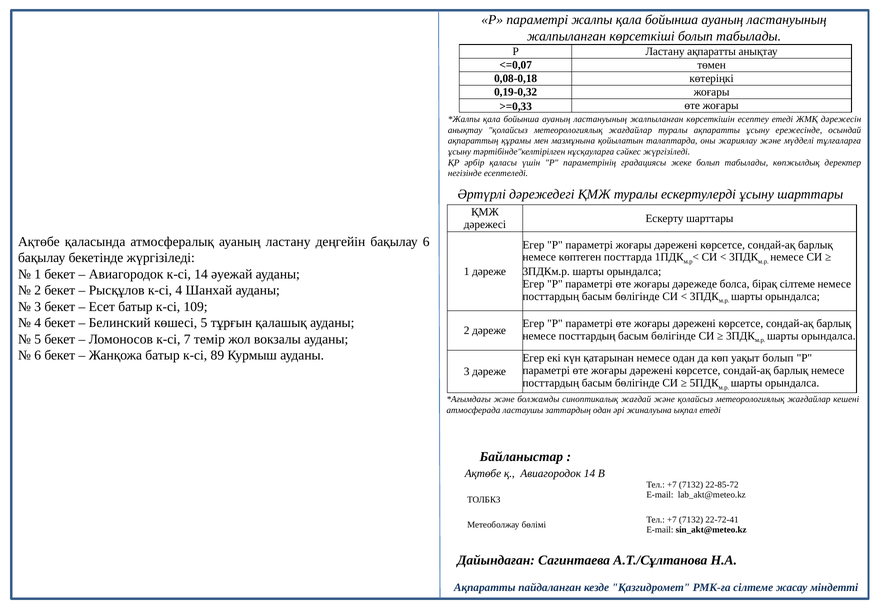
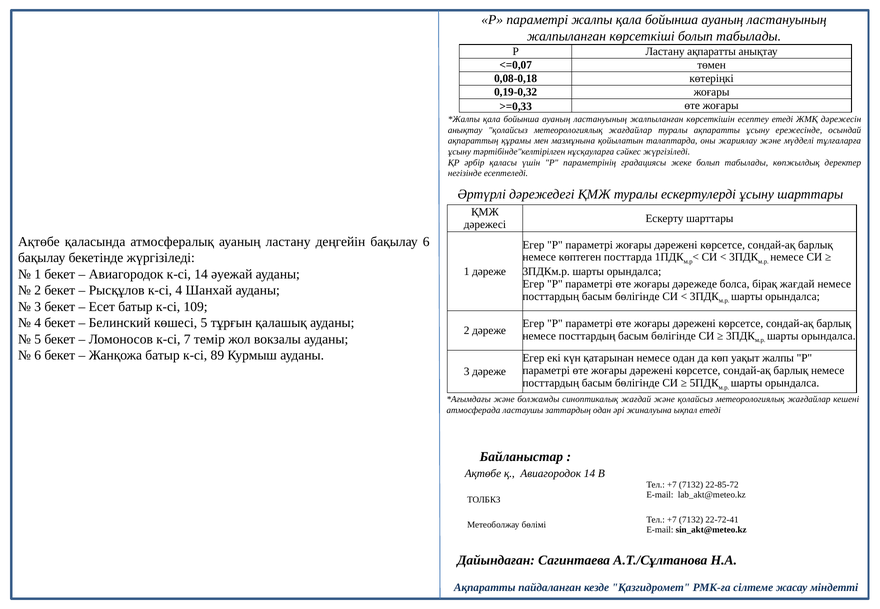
бірақ сілтеме: сілтеме -> жағдай
уақыт болып: болып -> жалпы
